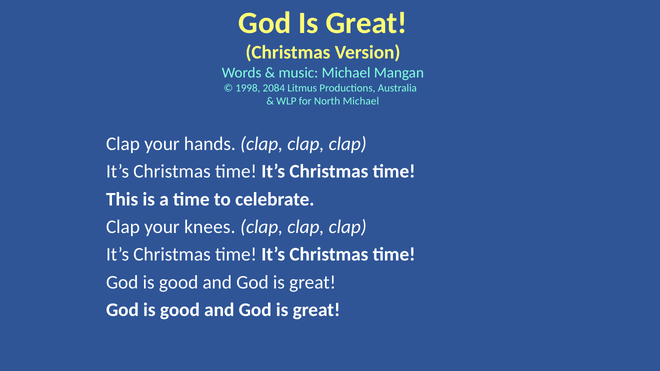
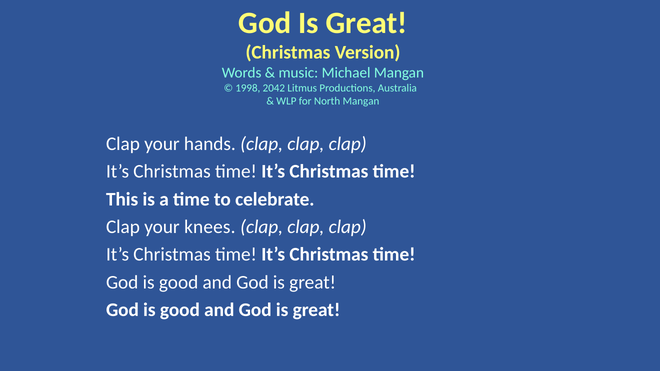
2084: 2084 -> 2042
North Michael: Michael -> Mangan
